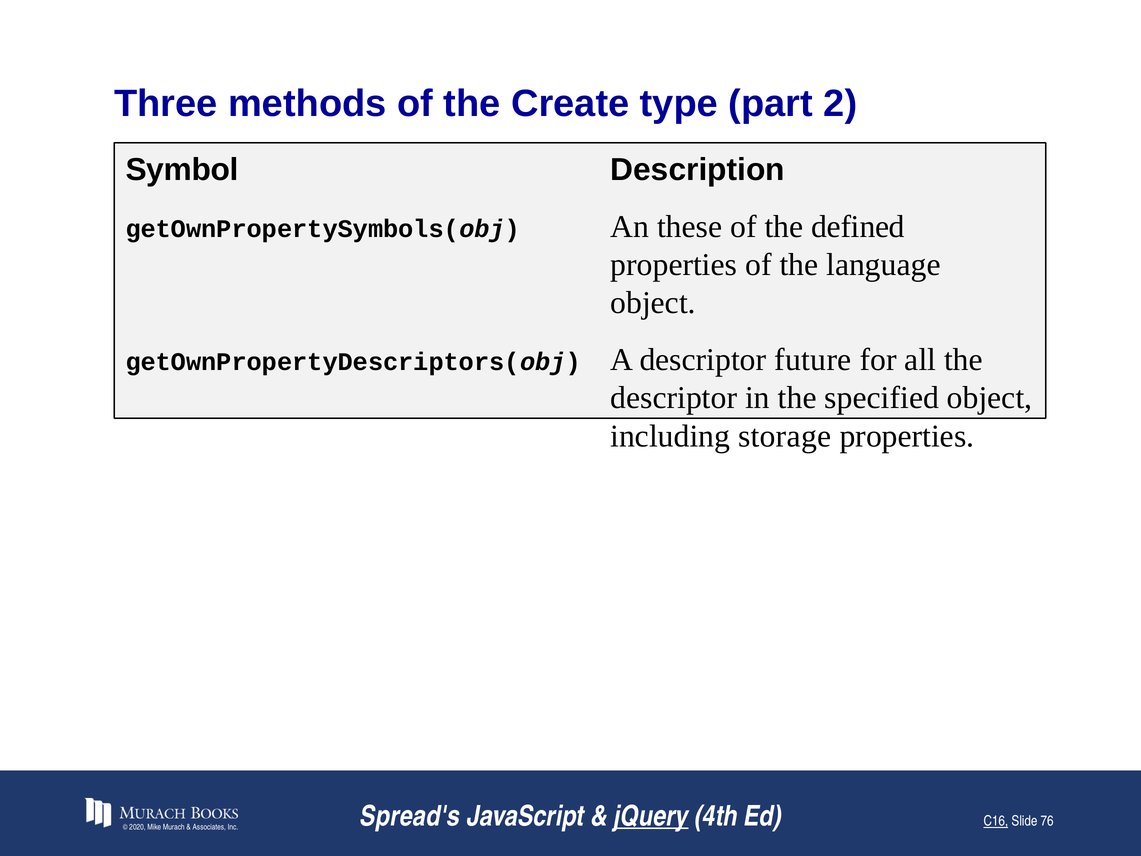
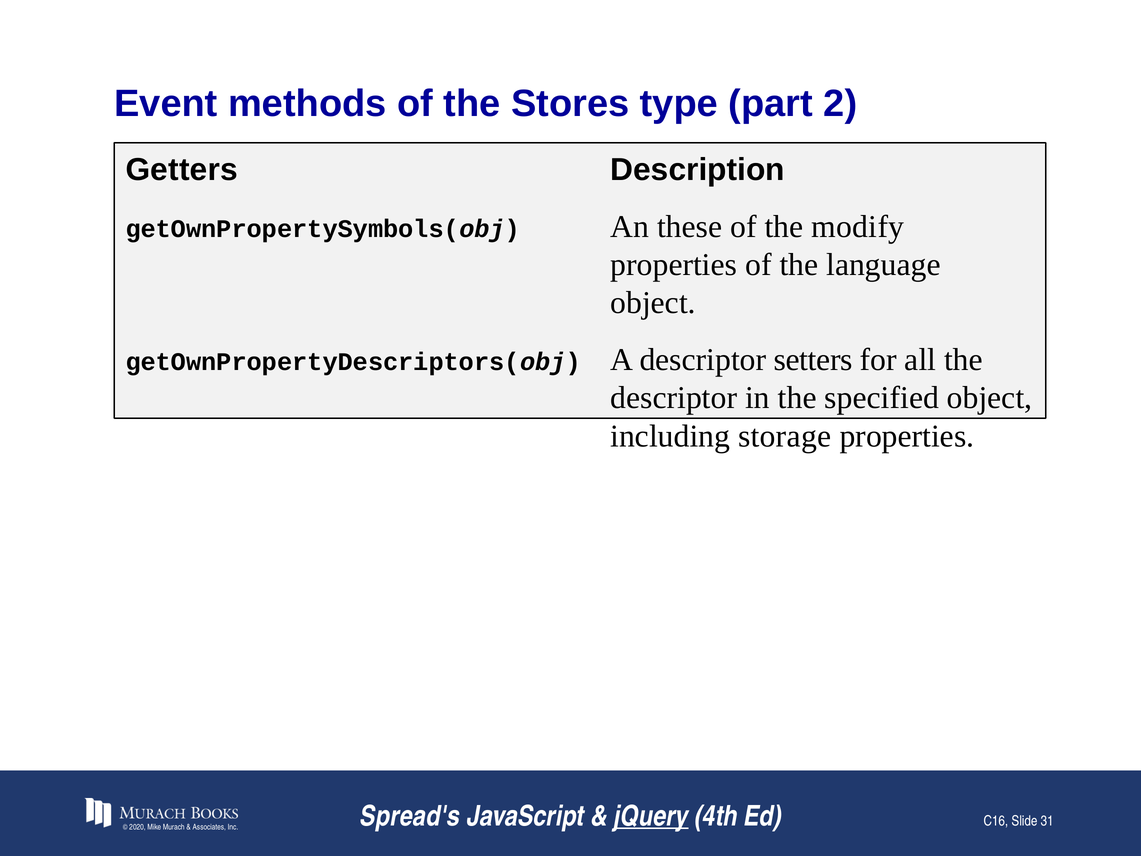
Three: Three -> Event
Create: Create -> Stores
Symbol: Symbol -> Getters
defined: defined -> modify
future: future -> setters
C16 underline: present -> none
76: 76 -> 31
